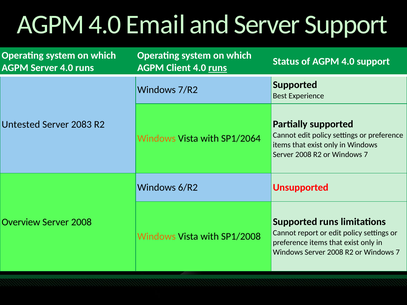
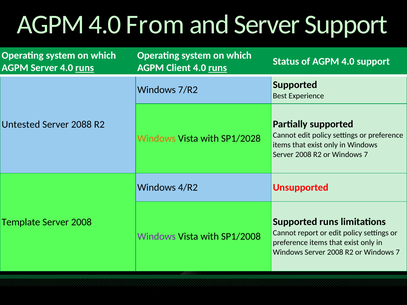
Email: Email -> From
runs at (85, 68) underline: none -> present
2083: 2083 -> 2088
SP1/2064: SP1/2064 -> SP1/2028
6/R2: 6/R2 -> 4/R2
Overview: Overview -> Template
Windows at (157, 237) colour: orange -> purple
